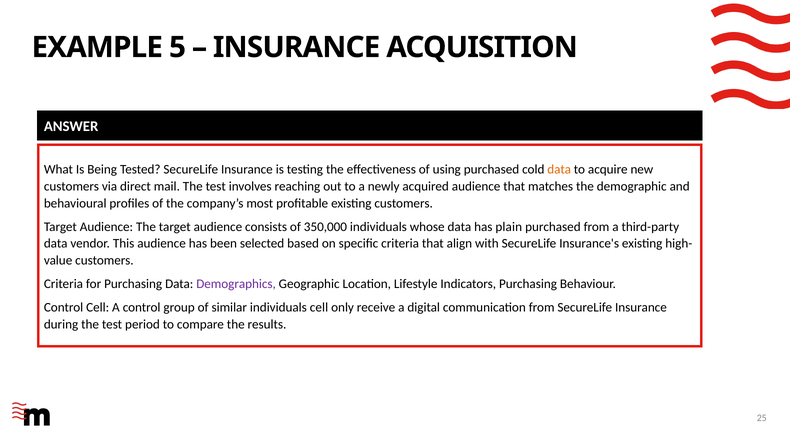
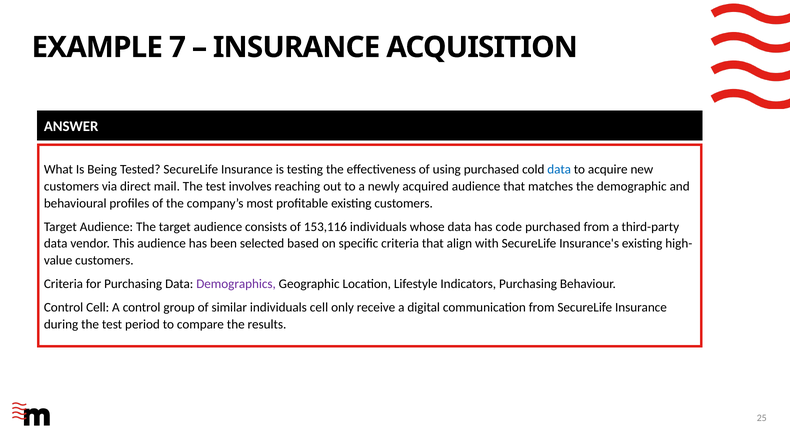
5: 5 -> 7
data at (559, 170) colour: orange -> blue
350,000: 350,000 -> 153,116
plain: plain -> code
